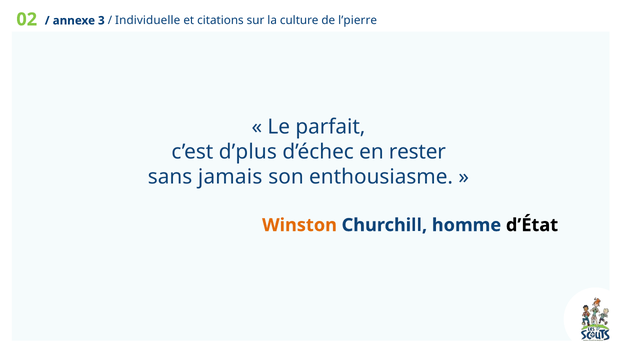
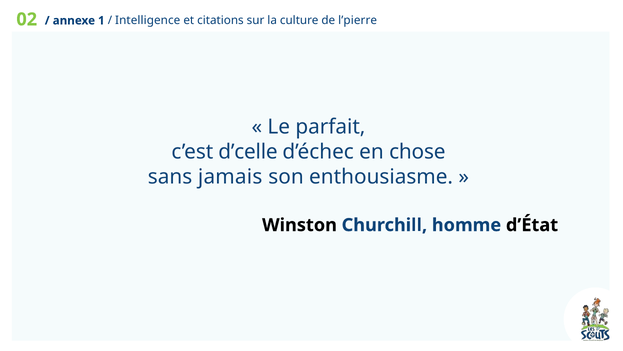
3: 3 -> 1
Individuelle: Individuelle -> Intelligence
d’plus: d’plus -> d’celle
rester: rester -> chose
Winston colour: orange -> black
